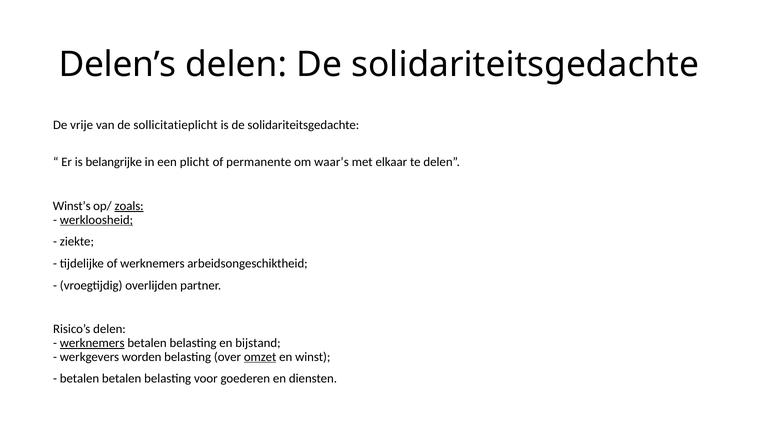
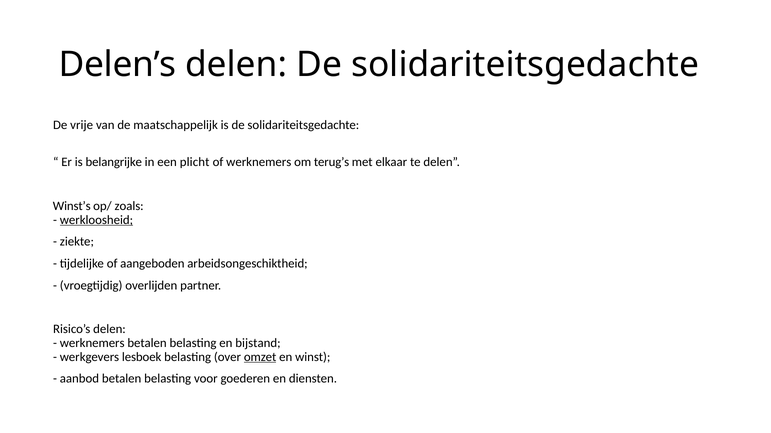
sollicitatieplicht: sollicitatieplicht -> maatschappelijk
of permanente: permanente -> werknemers
waar’s: waar’s -> terug’s
zoals underline: present -> none
of werknemers: werknemers -> aangeboden
werknemers at (92, 344) underline: present -> none
worden: worden -> lesboek
betalen at (79, 379): betalen -> aanbod
